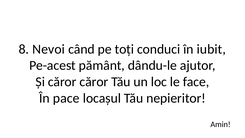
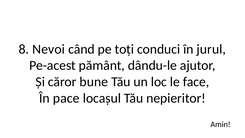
iubit: iubit -> jurul
căror căror: căror -> bune
